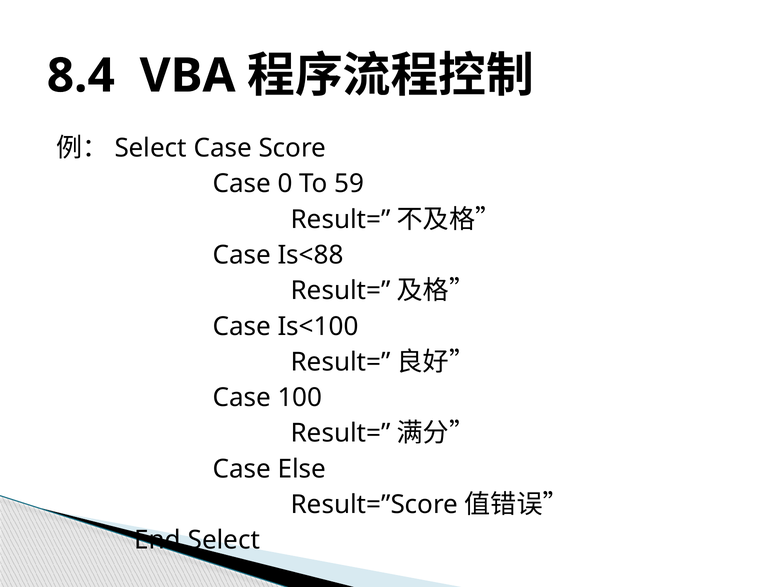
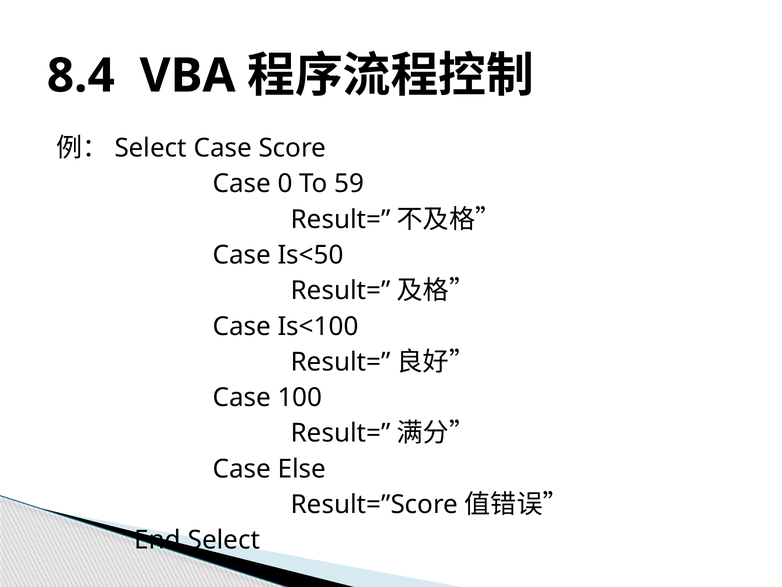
Is<88: Is<88 -> Is<50
